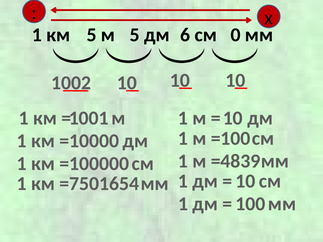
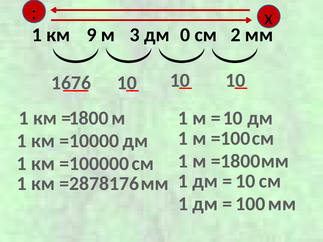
км 5: 5 -> 9
м 5: 5 -> 3
6: 6 -> 0
0: 0 -> 2
1002: 1002 -> 1676
1001 at (89, 118): 1001 -> 1800
4839 at (240, 161): 4839 -> 1800
7501654: 7501654 -> 2878176
